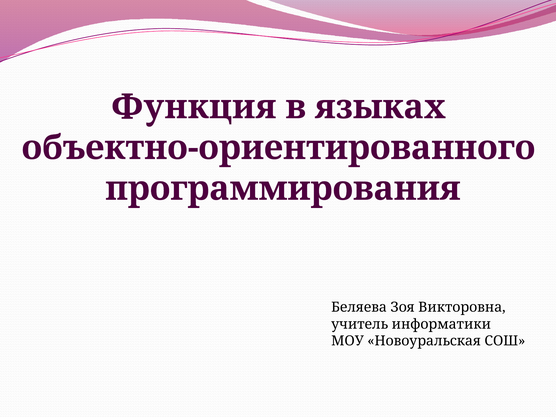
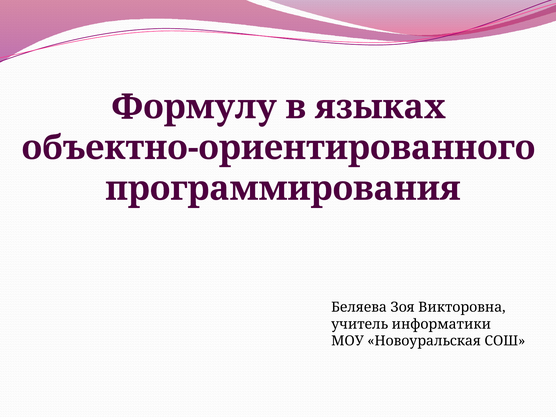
Функция: Функция -> Формулу
